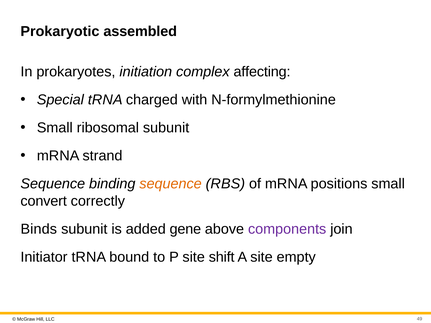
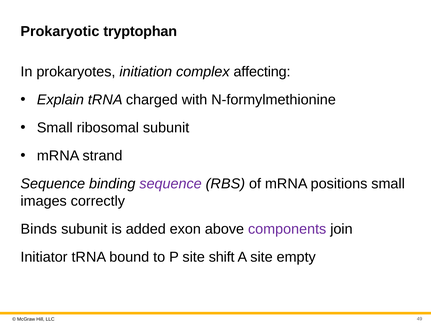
assembled: assembled -> tryptophan
Special: Special -> Explain
sequence at (171, 184) colour: orange -> purple
convert: convert -> images
gene: gene -> exon
